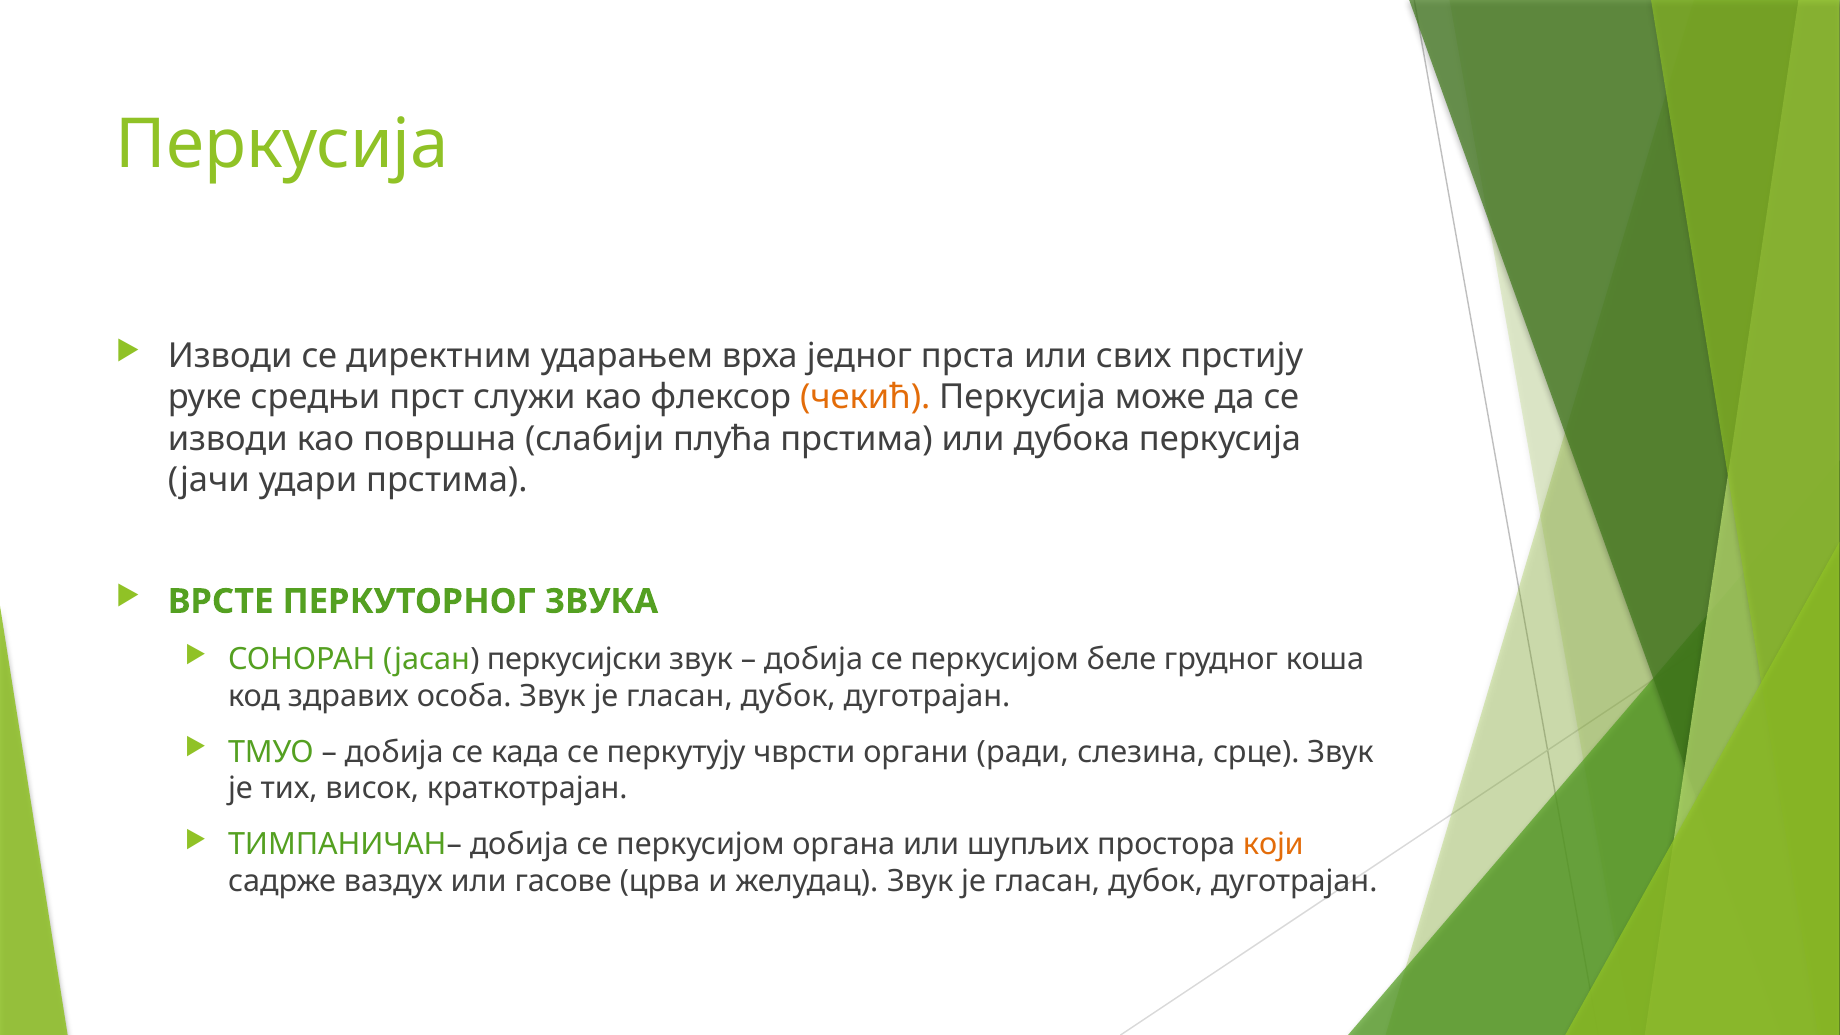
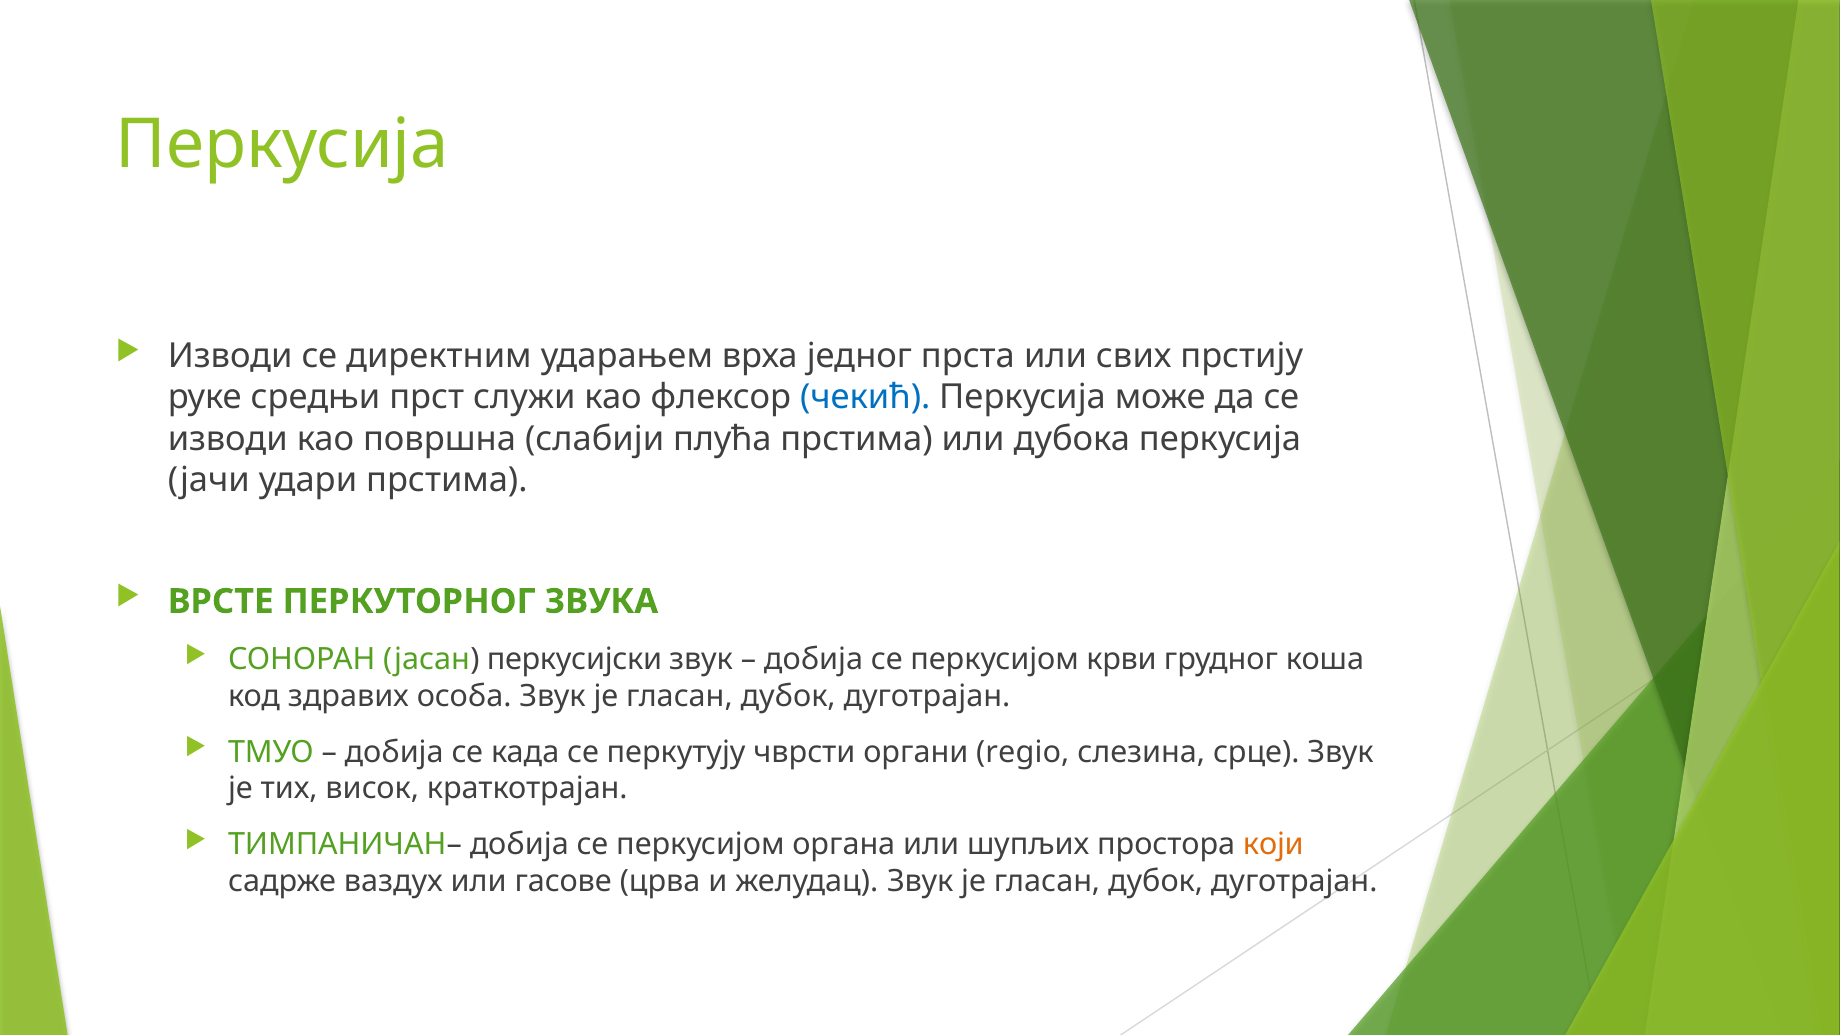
чекић colour: orange -> blue
беле: беле -> крви
ради: ради -> regio
